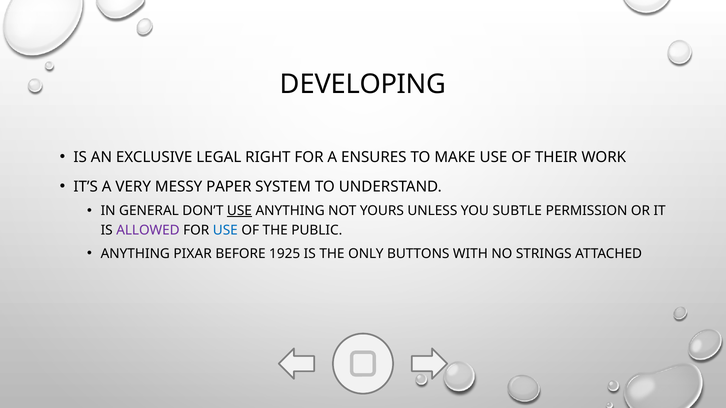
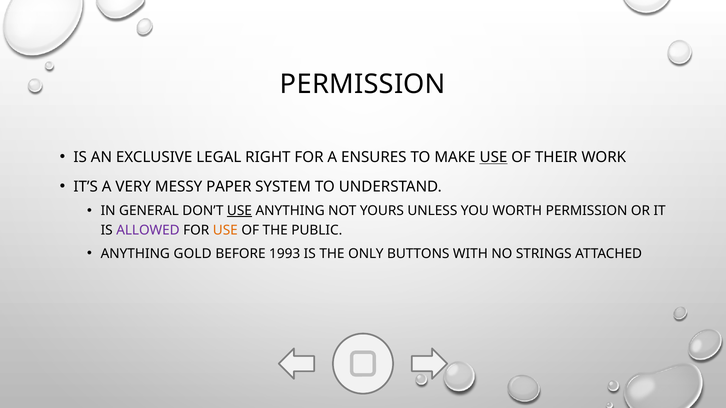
DEVELOPING at (363, 84): DEVELOPING -> PERMISSION
USE at (493, 157) underline: none -> present
SUBTLE: SUBTLE -> WORTH
USE at (225, 231) colour: blue -> orange
PIXAR: PIXAR -> GOLD
1925: 1925 -> 1993
